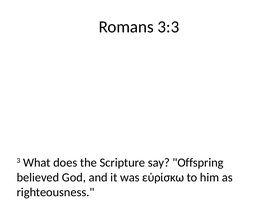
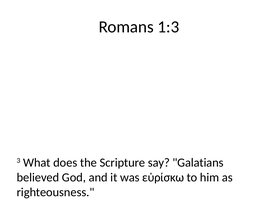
3:3: 3:3 -> 1:3
Offspring: Offspring -> Galatians
